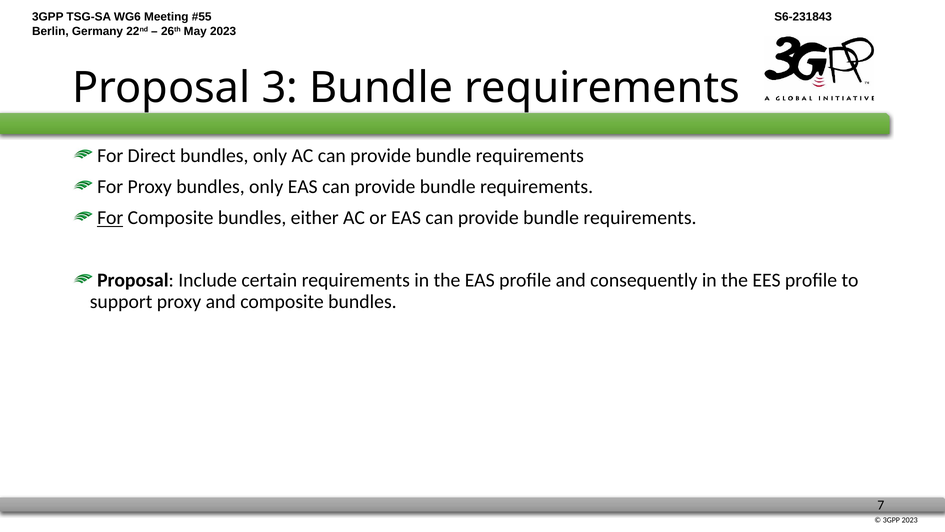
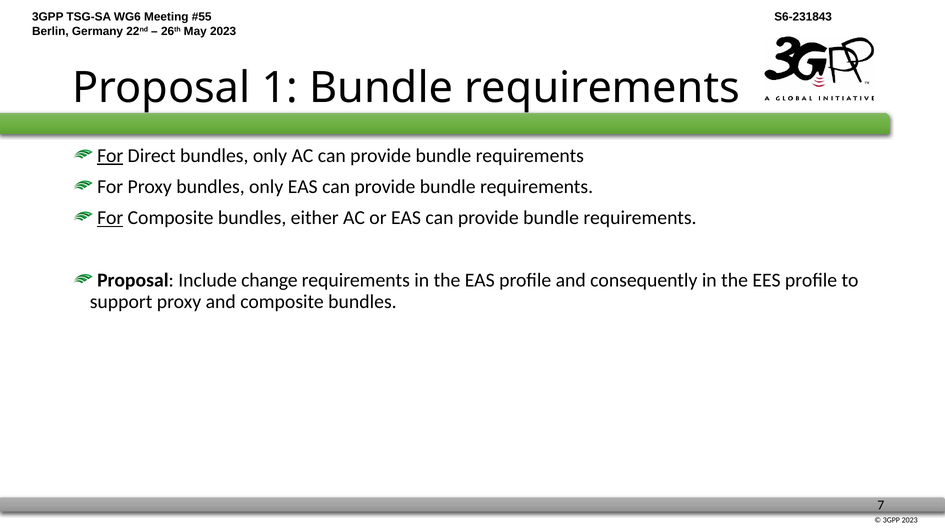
3: 3 -> 1
For at (110, 156) underline: none -> present
certain: certain -> change
